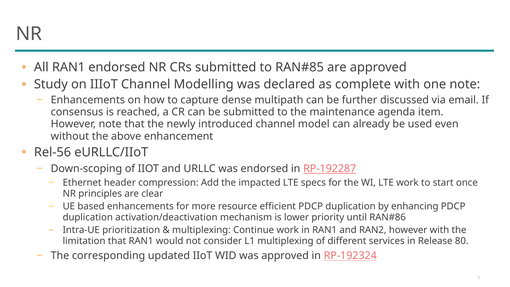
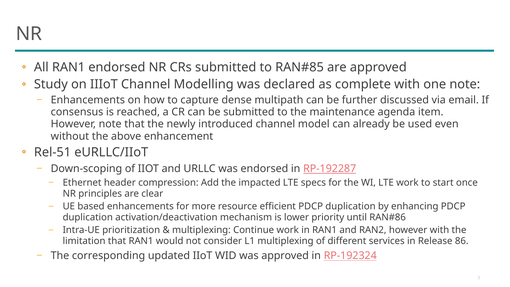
Rel-56: Rel-56 -> Rel-51
80: 80 -> 86
